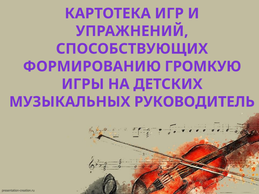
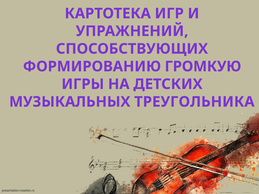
РУКОВОДИТЕЛЬ: РУКОВОДИТЕЛЬ -> ТРЕУГОЛЬНИКА
